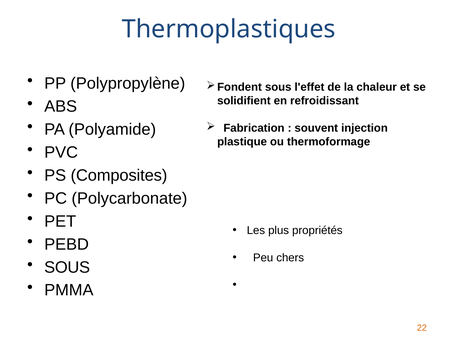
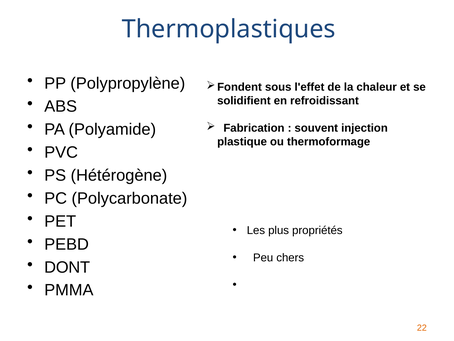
Composites: Composites -> Hétérogène
SOUS at (67, 267): SOUS -> DONT
